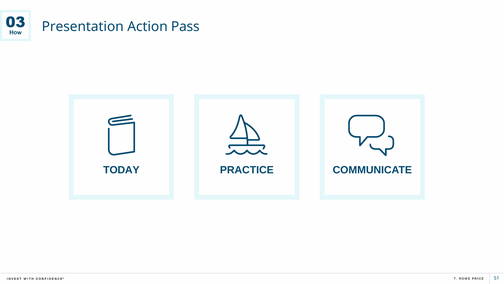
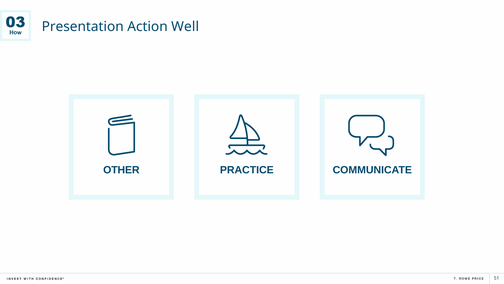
Pass: Pass -> Well
TODAY: TODAY -> OTHER
